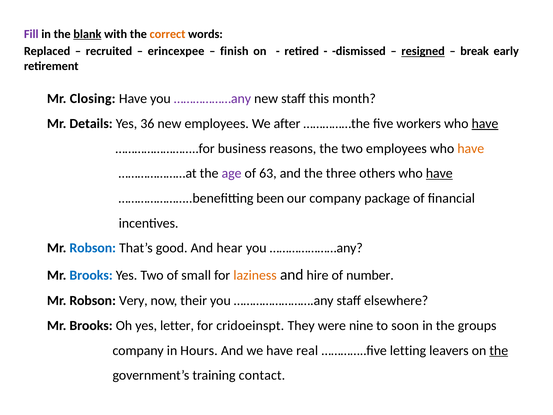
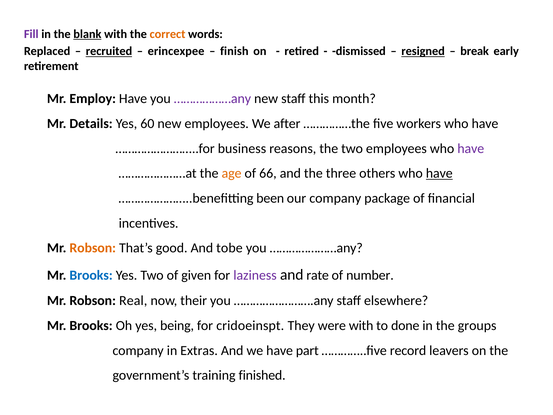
recruited underline: none -> present
Closing: Closing -> Employ
36: 36 -> 60
have at (485, 123) underline: present -> none
have at (471, 148) colour: orange -> purple
age colour: purple -> orange
63: 63 -> 66
Robson at (93, 248) colour: blue -> orange
hear: hear -> tobe
small: small -> given
laziness colour: orange -> purple
hire: hire -> rate
Very: Very -> Real
letter: letter -> being
were nine: nine -> with
soon: soon -> done
Hours: Hours -> Extras
real: real -> part
letting: letting -> record
the at (499, 350) underline: present -> none
contact: contact -> finished
